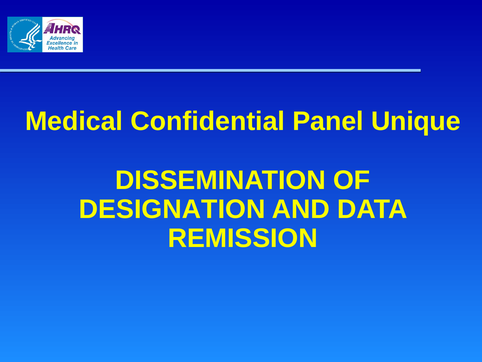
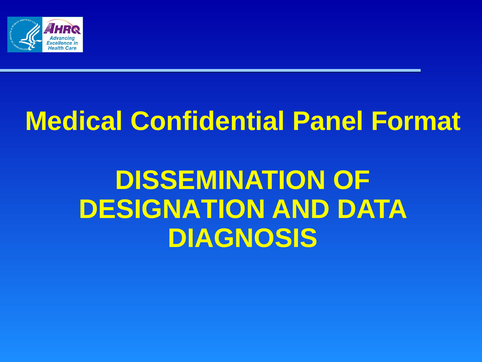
Unique: Unique -> Format
REMISSION: REMISSION -> DIAGNOSIS
